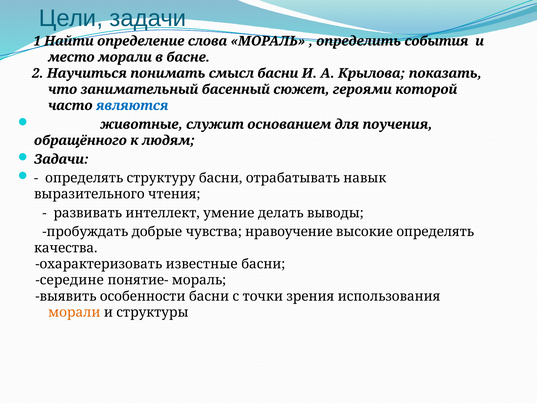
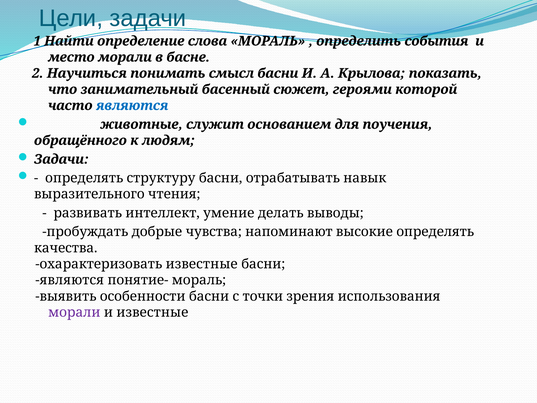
нравоучение: нравоучение -> напоминают
середине at (70, 280): середине -> являются
морали at (74, 312) colour: orange -> purple
и структуры: структуры -> известные
